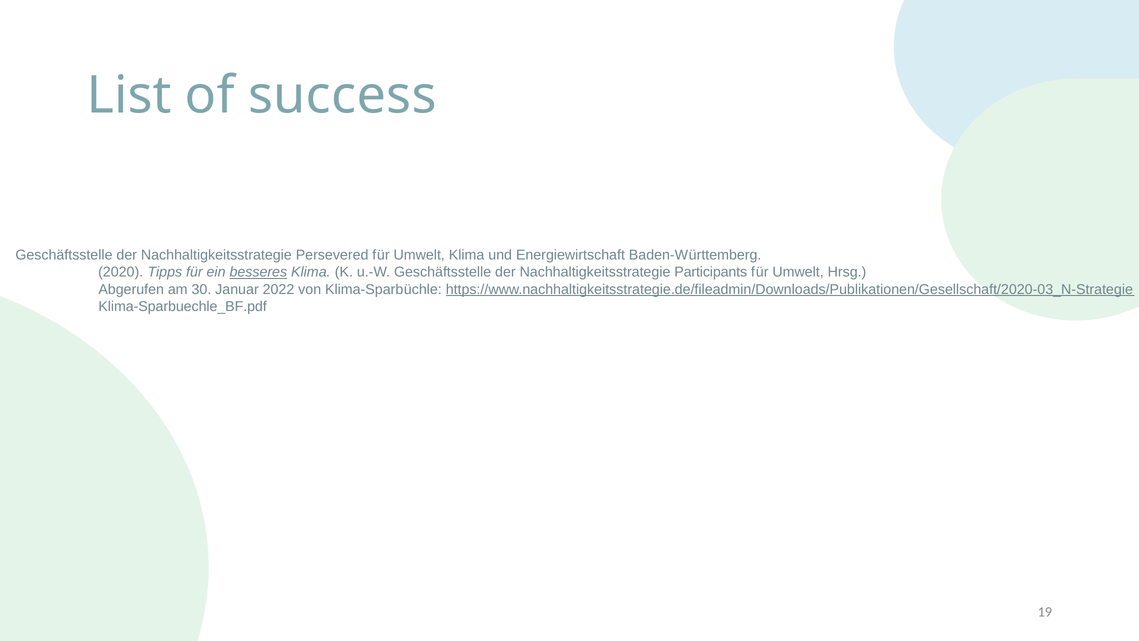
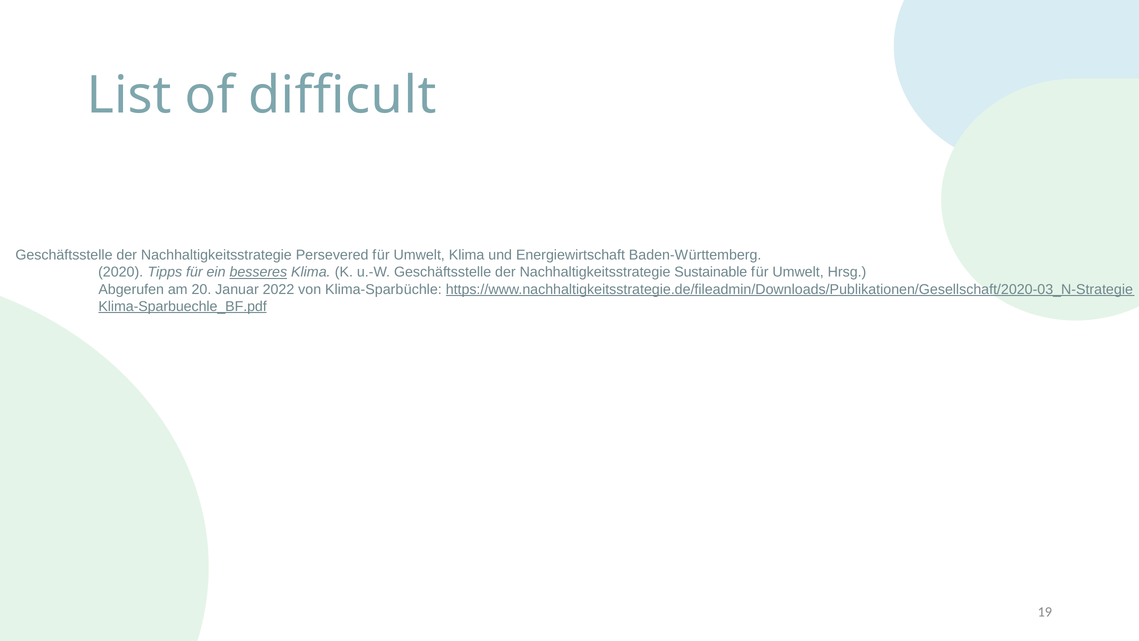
success: success -> difficult
Participants: Participants -> Sustainable
30: 30 -> 20
Klima-Sparbuechle_BF.pdf underline: none -> present
